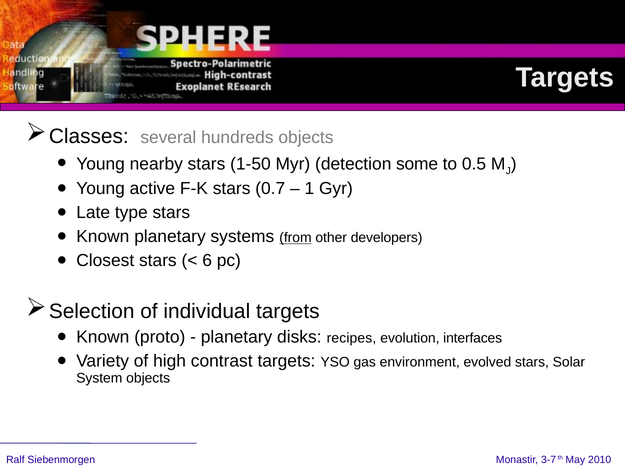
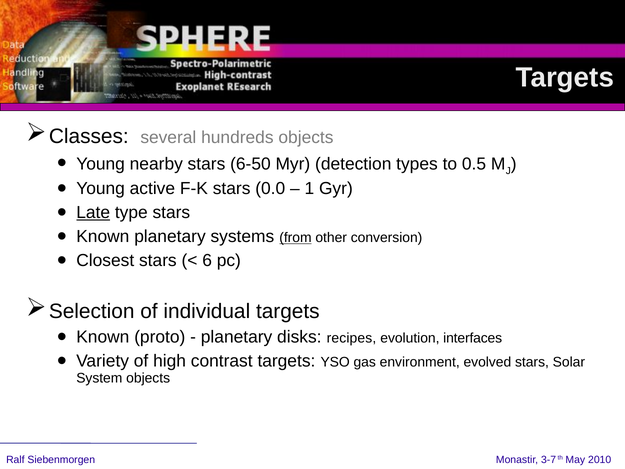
1-50: 1-50 -> 6-50
some: some -> types
0.7: 0.7 -> 0.0
Late underline: none -> present
developers: developers -> conversion
